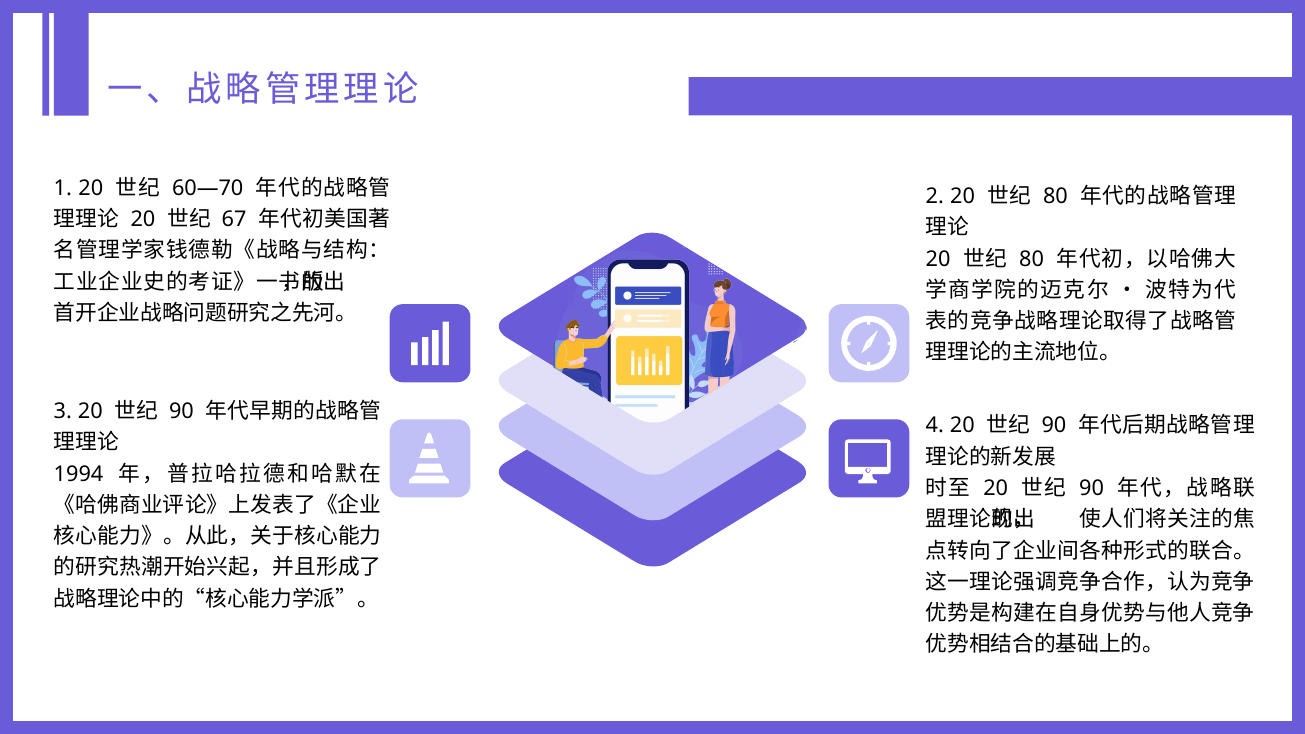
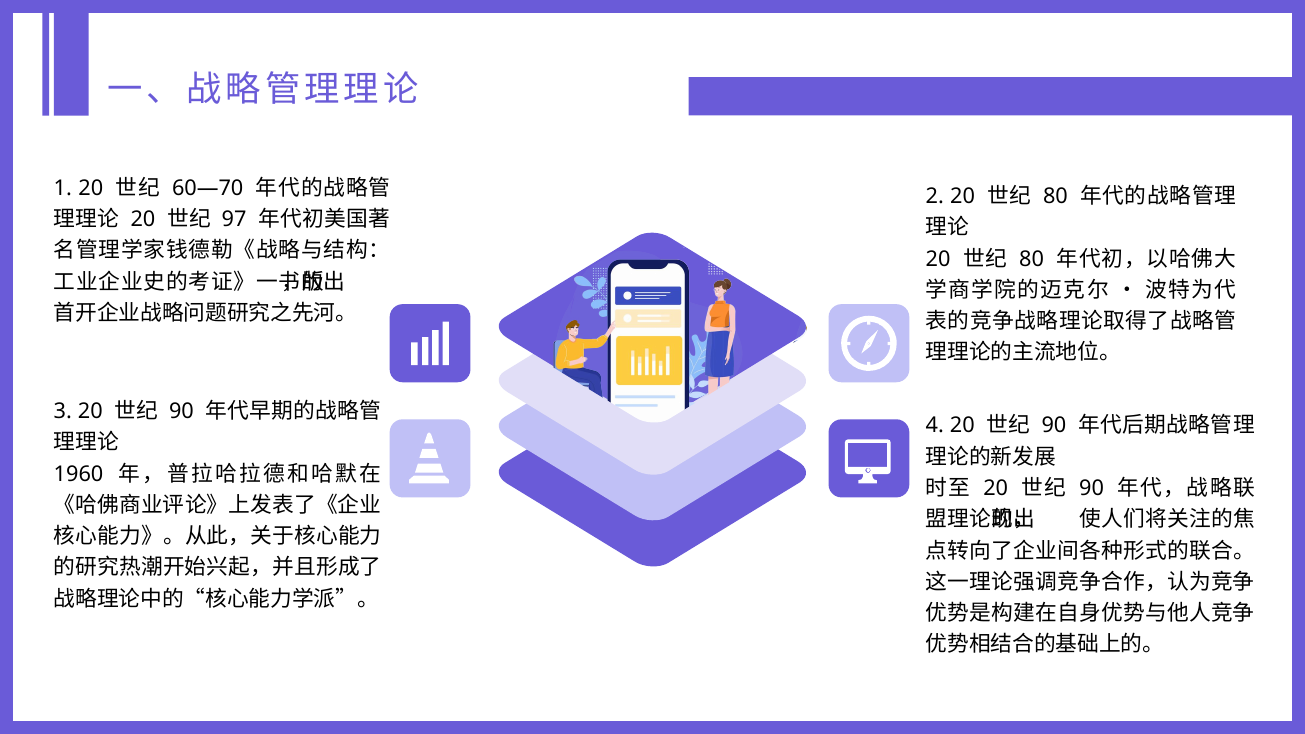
67: 67 -> 97
1994: 1994 -> 1960
